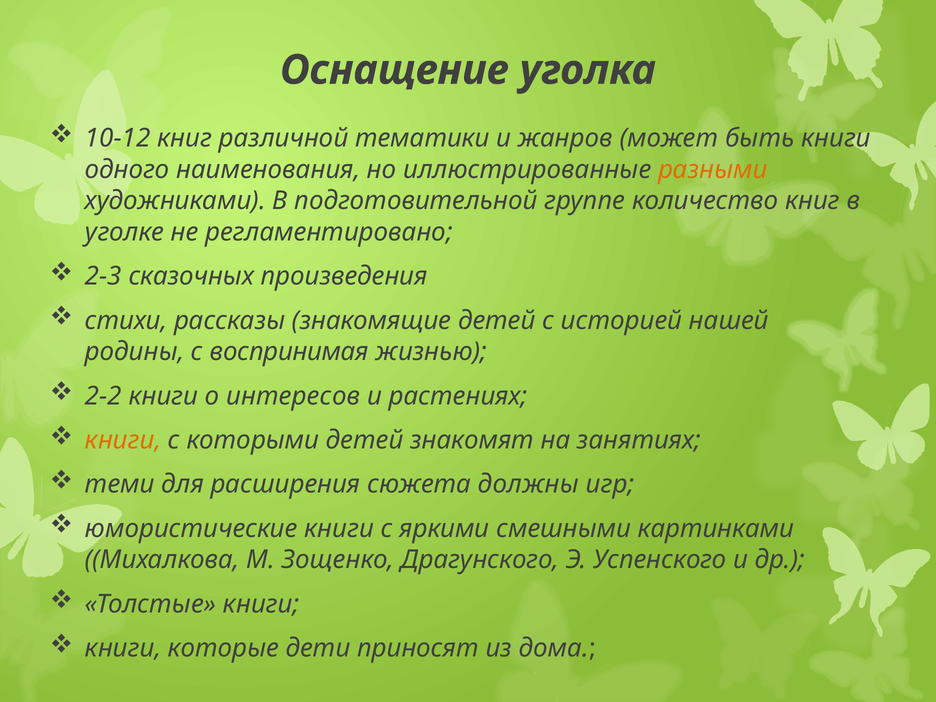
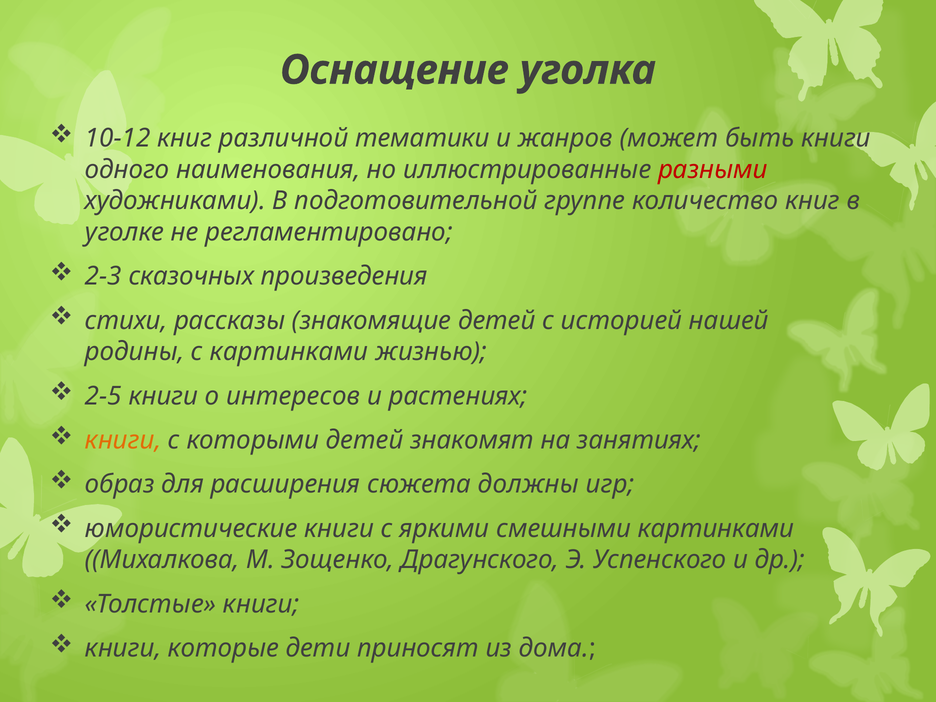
разными colour: orange -> red
с воспринимая: воспринимая -> картинками
2-2: 2-2 -> 2-5
теми: теми -> образ
